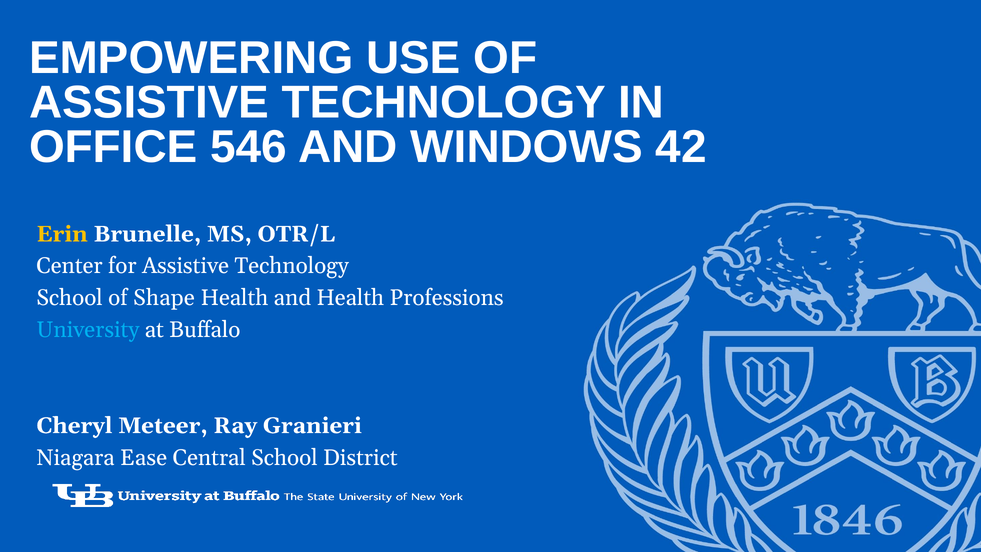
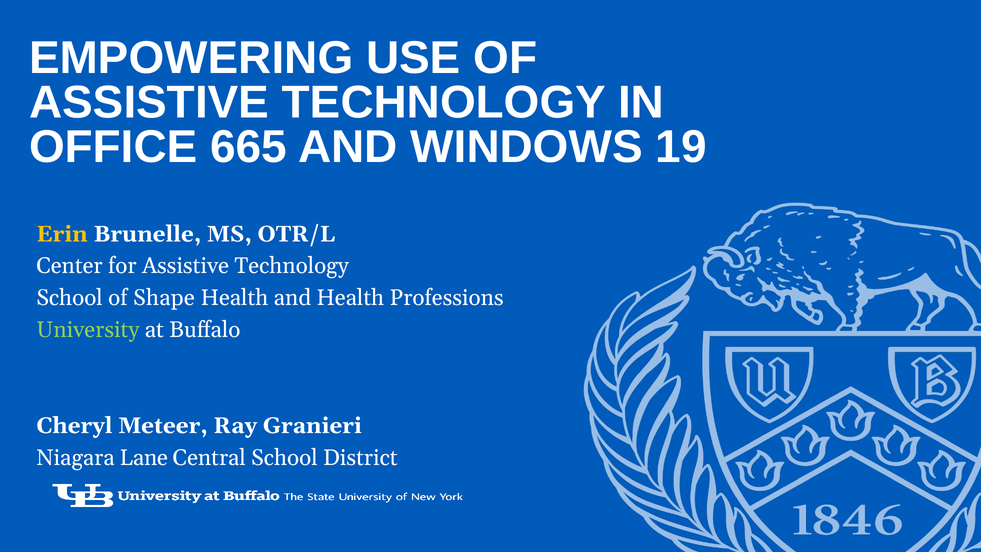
546: 546 -> 665
42: 42 -> 19
University colour: light blue -> light green
Ease: Ease -> Lane
